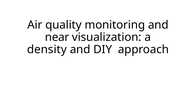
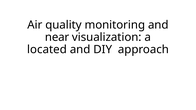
density: density -> located
